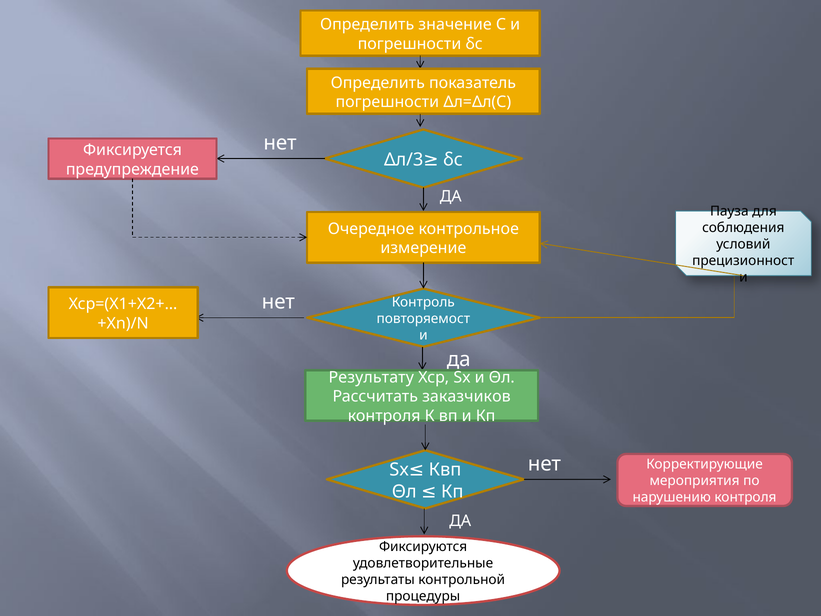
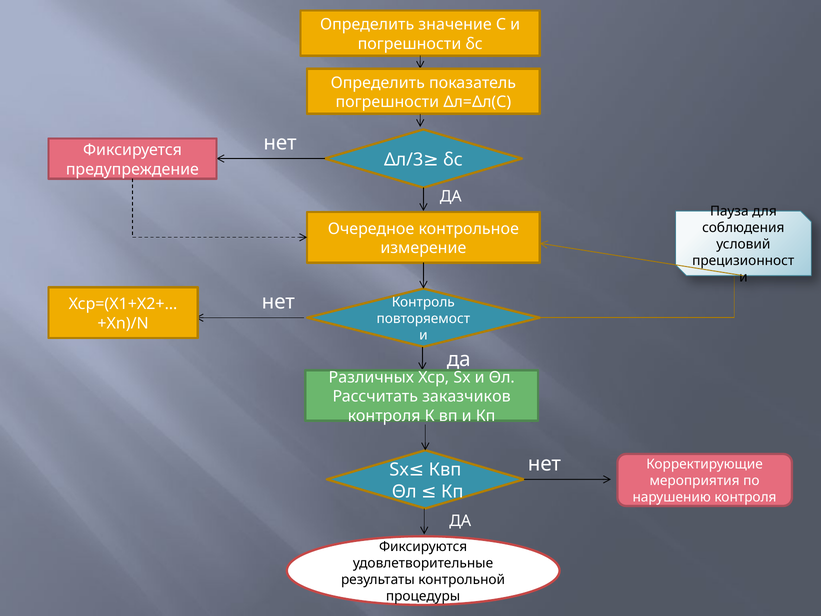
Результату: Результату -> Различных
